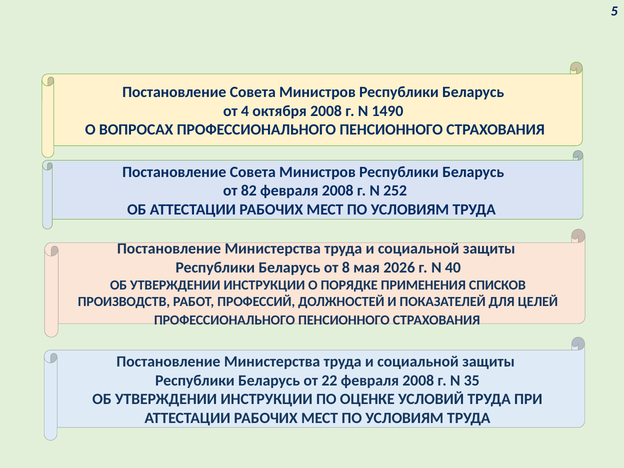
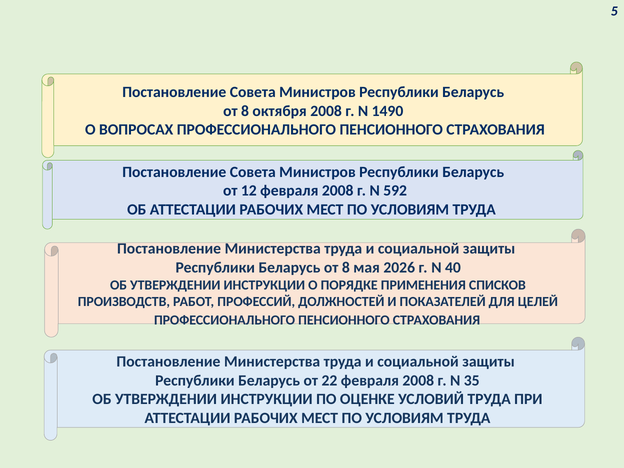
4 at (245, 111): 4 -> 8
82: 82 -> 12
252: 252 -> 592
